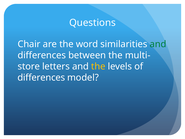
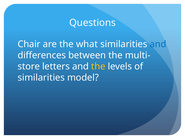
word: word -> what
and at (158, 44) colour: green -> blue
differences at (41, 77): differences -> similarities
